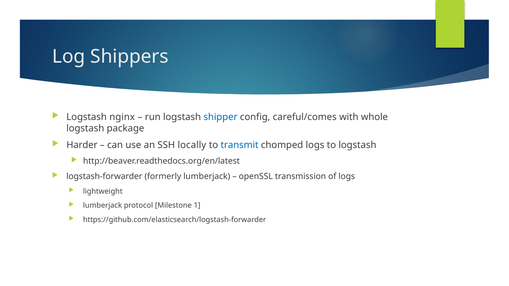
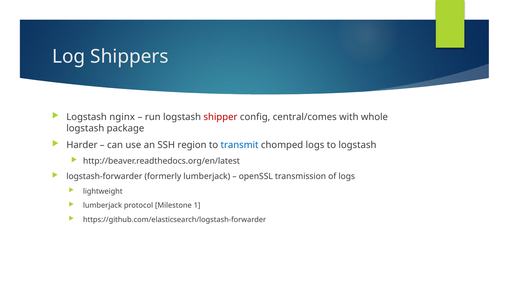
shipper colour: blue -> red
careful/comes: careful/comes -> central/comes
locally: locally -> region
